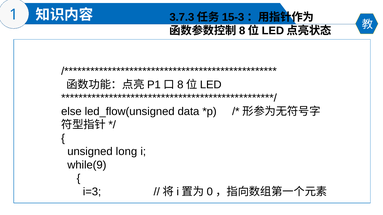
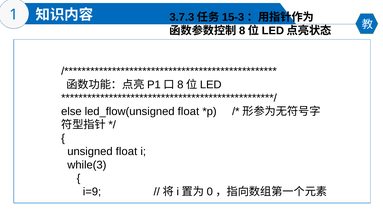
led_flow(unsigned data: data -> float
unsigned long: long -> float
while(9: while(9 -> while(3
i=3: i=3 -> i=9
